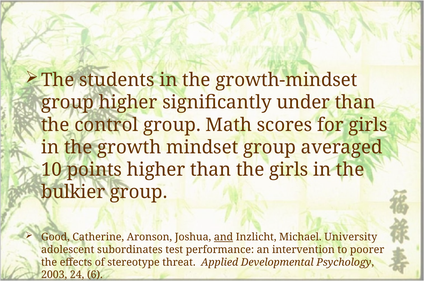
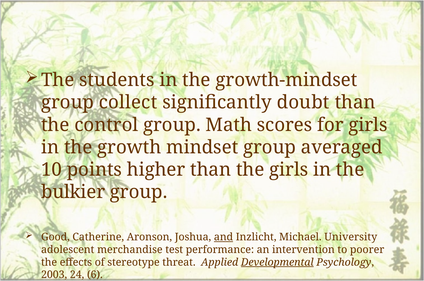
group higher: higher -> collect
under: under -> doubt
subordinates: subordinates -> merchandise
Developmental underline: none -> present
